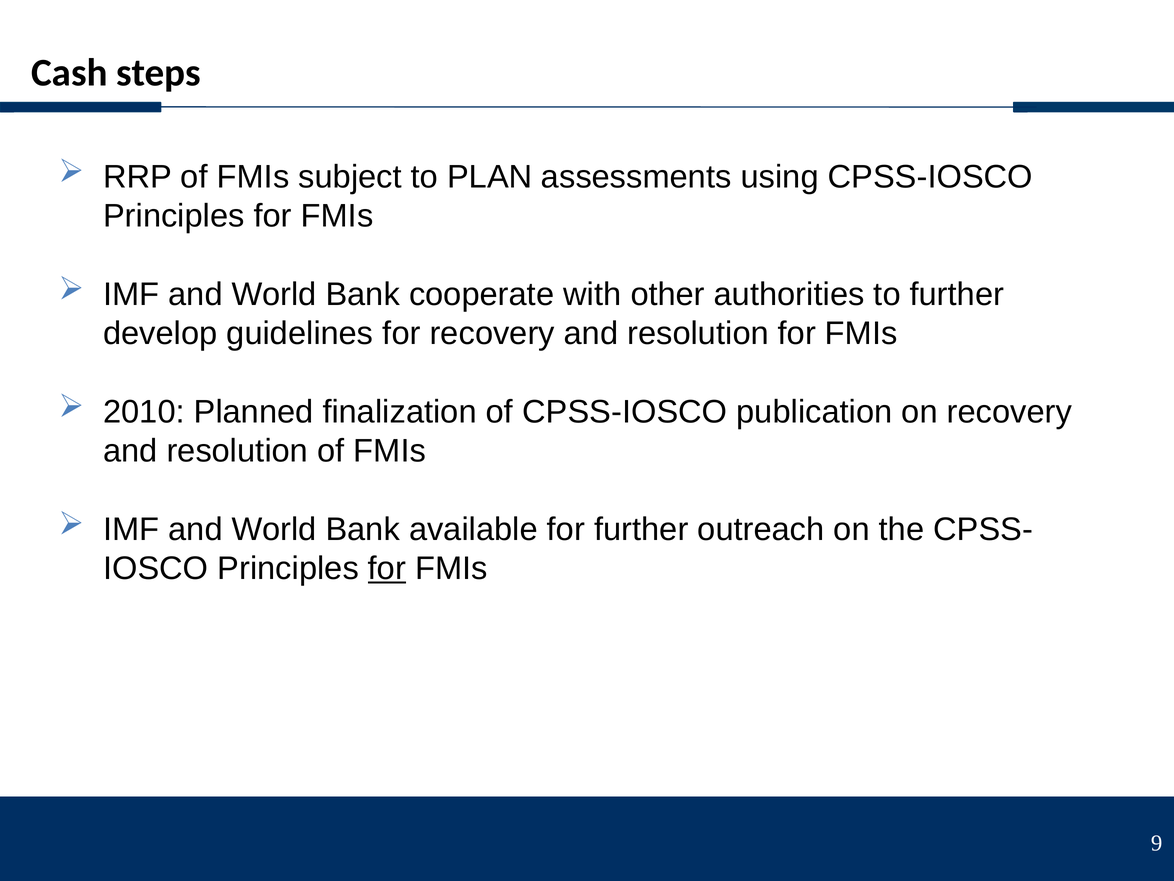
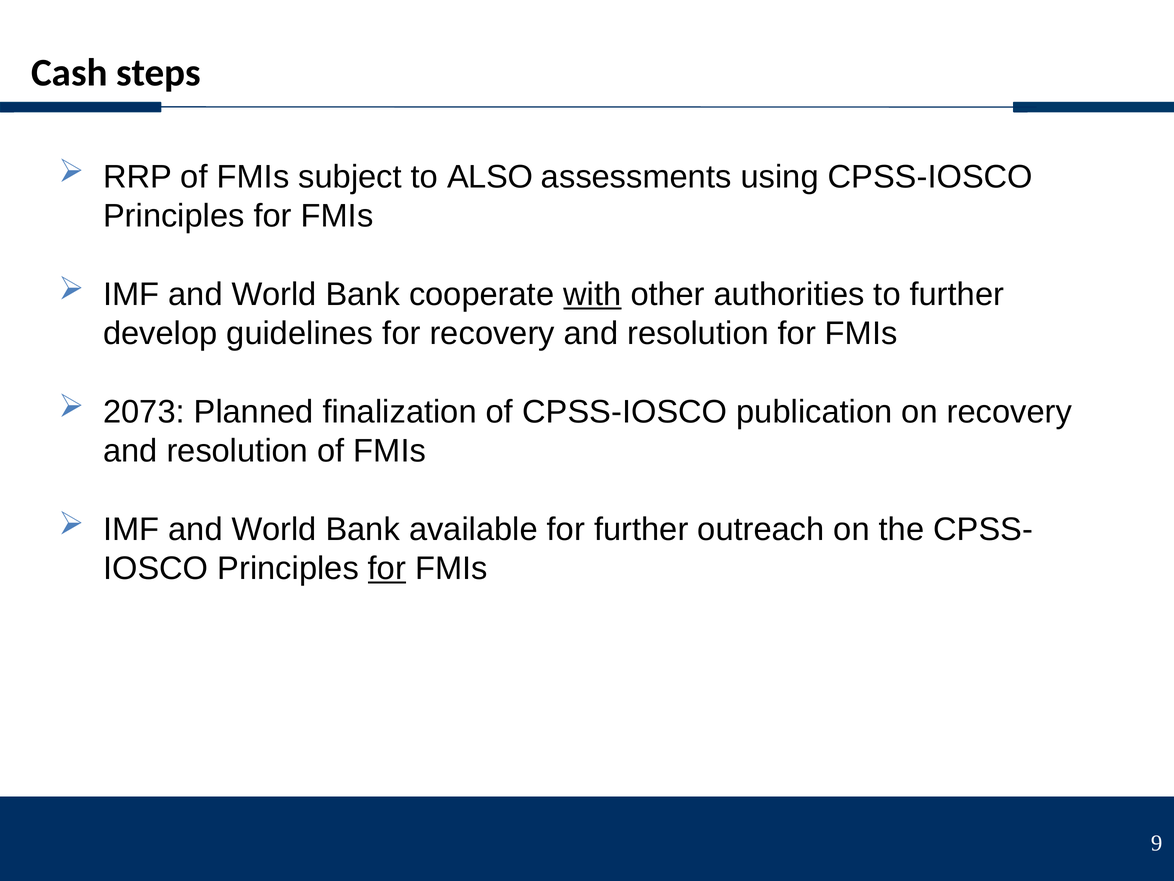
PLAN: PLAN -> ALSO
with underline: none -> present
2010: 2010 -> 2073
